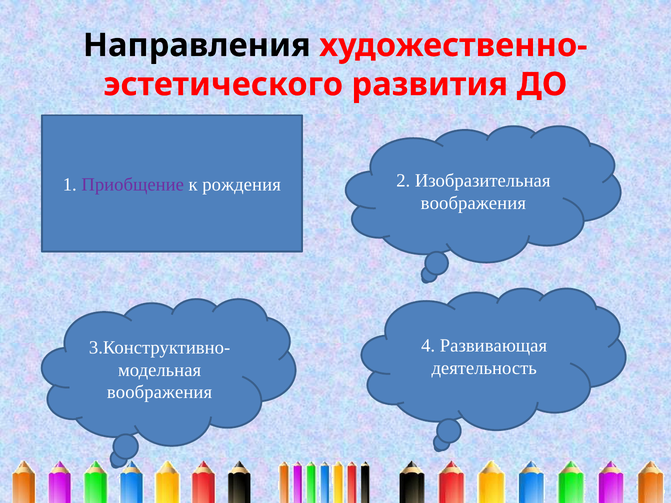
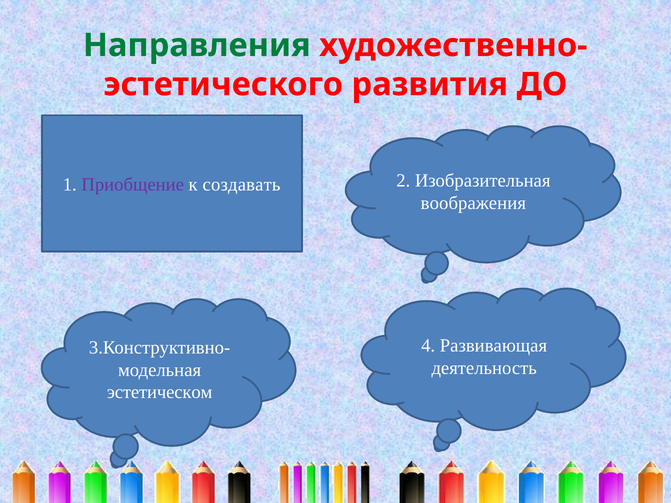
Направления colour: black -> green
рождения: рождения -> создавать
воображения at (160, 392): воображения -> эстетическом
